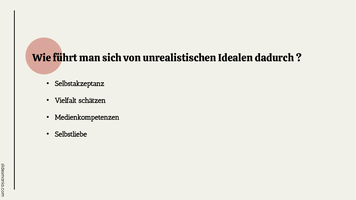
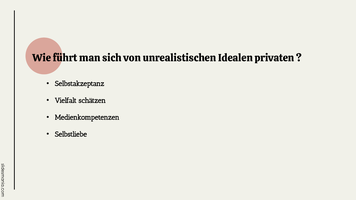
dadurch: dadurch -> privaten
